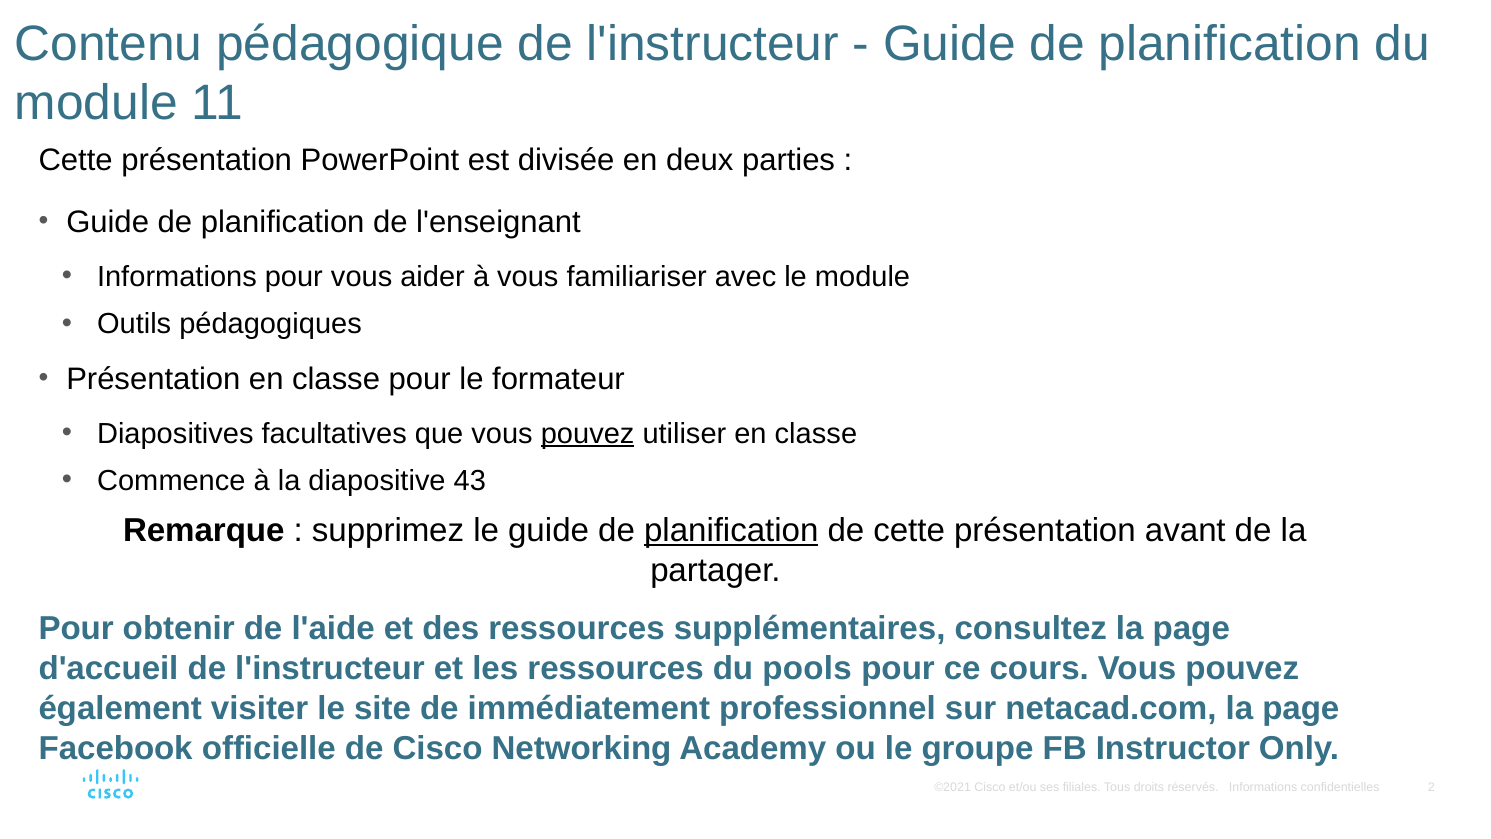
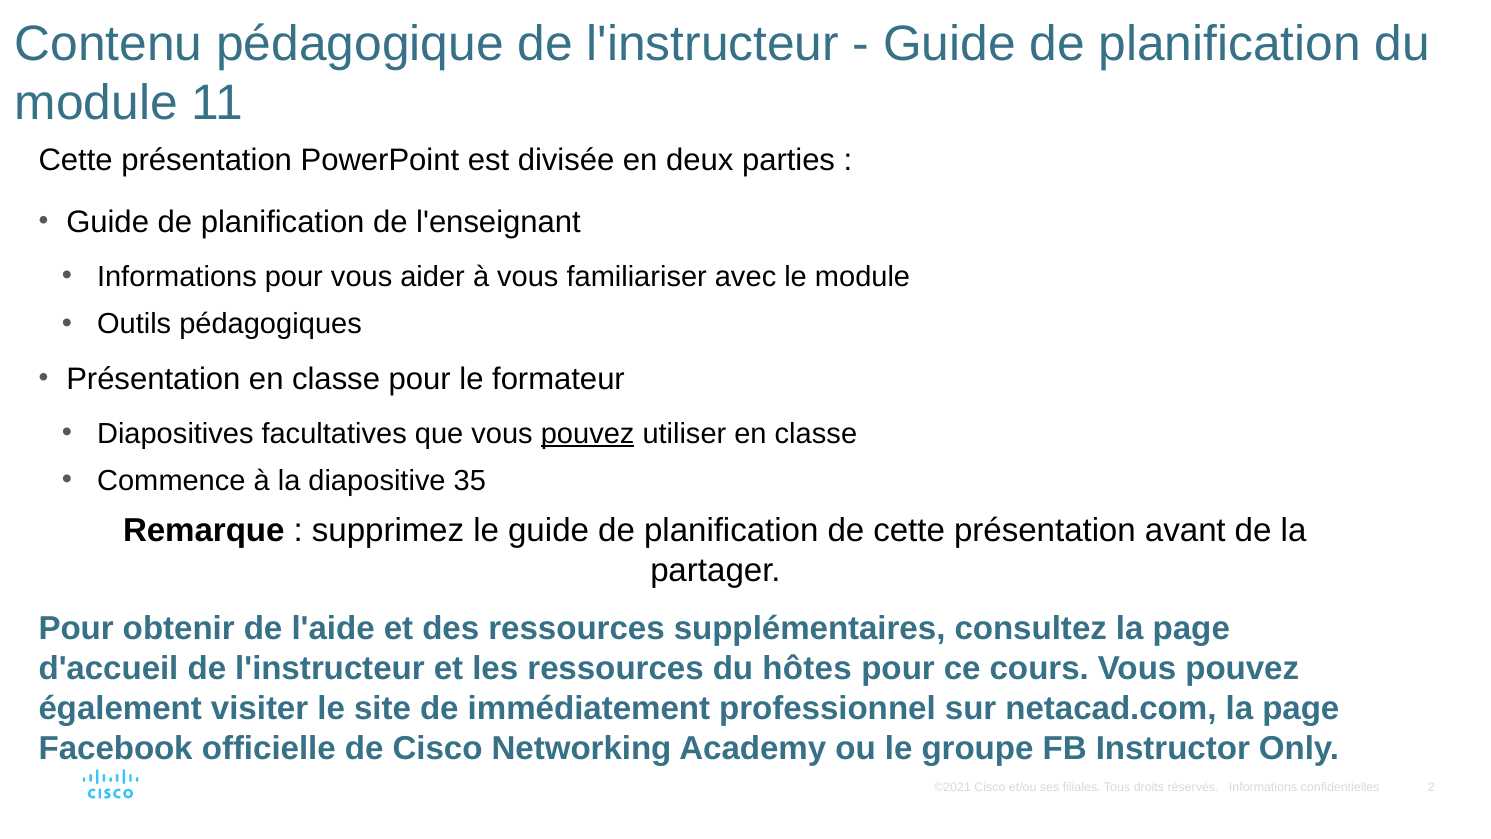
43: 43 -> 35
planification at (731, 531) underline: present -> none
pools: pools -> hôtes
